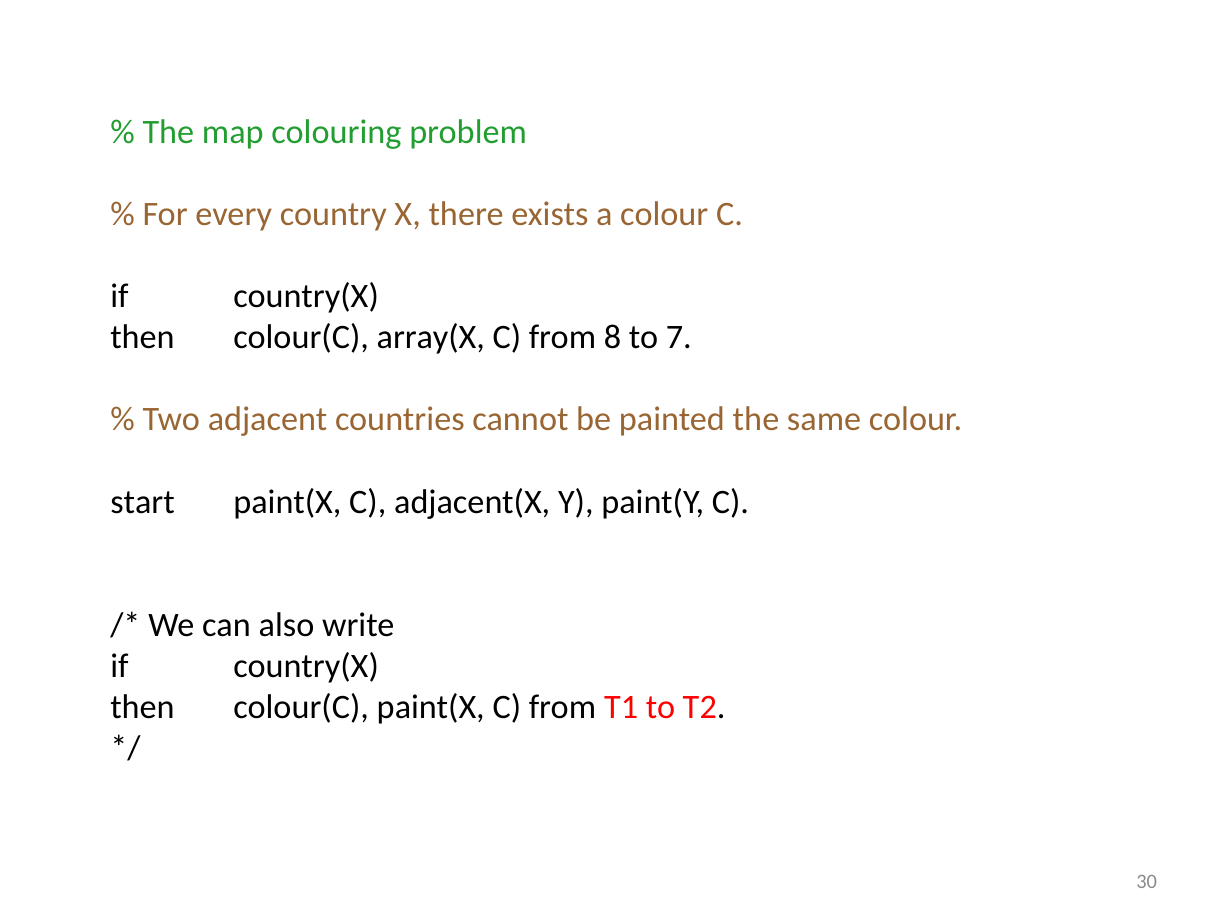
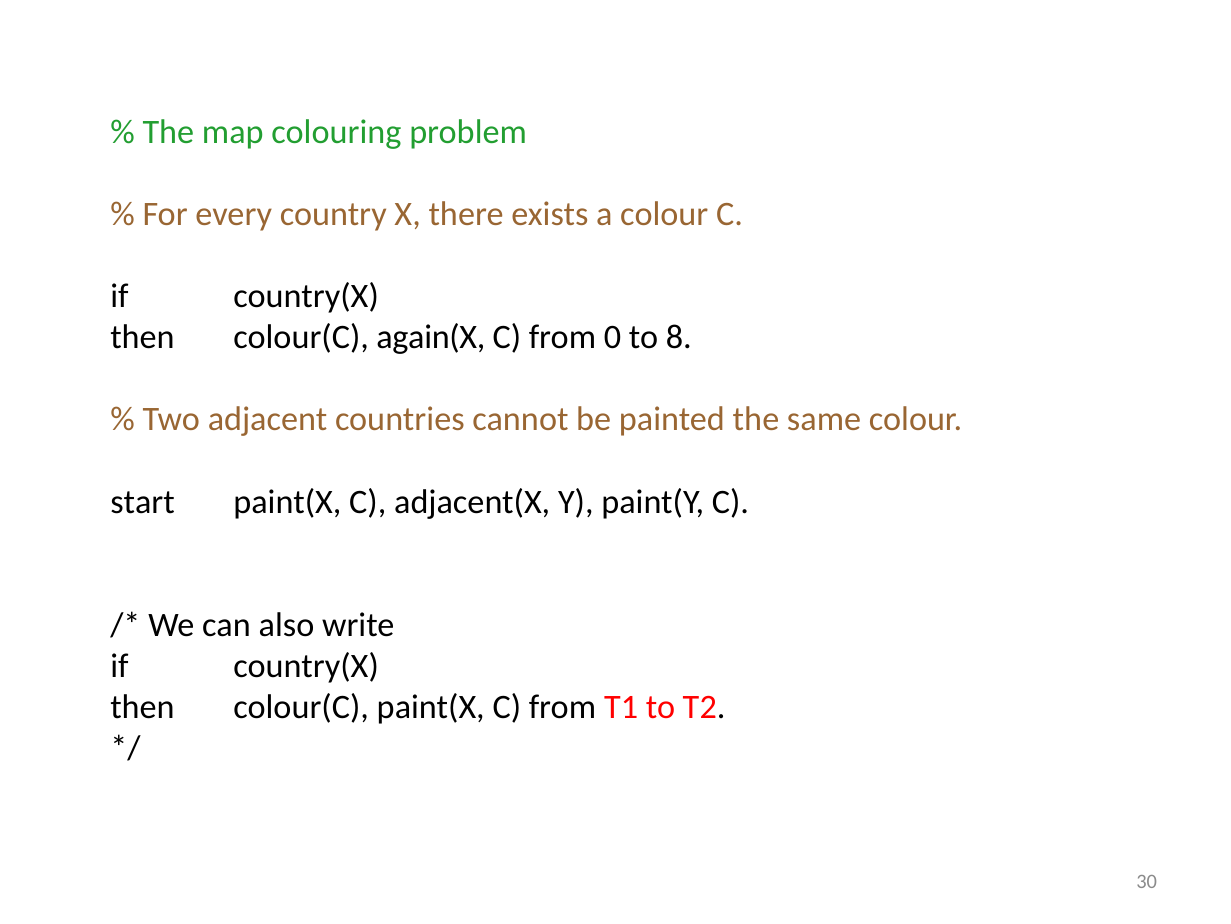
array(X: array(X -> again(X
8: 8 -> 0
7: 7 -> 8
